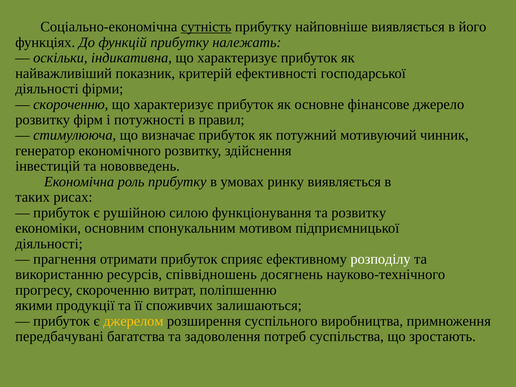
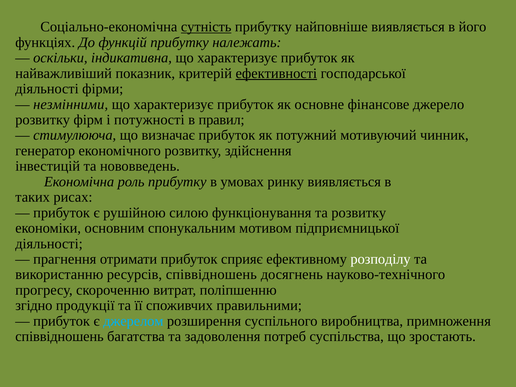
ефективності underline: none -> present
скороченню at (71, 104): скороченню -> незмінними
якими: якими -> згідно
залишаються: залишаються -> правильними
джерелом colour: yellow -> light blue
передбачувані at (59, 336): передбачувані -> співвідношень
